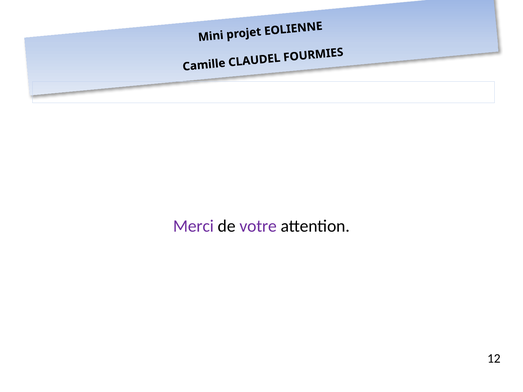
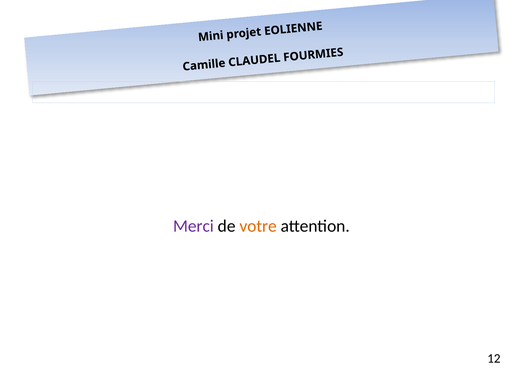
votre colour: purple -> orange
